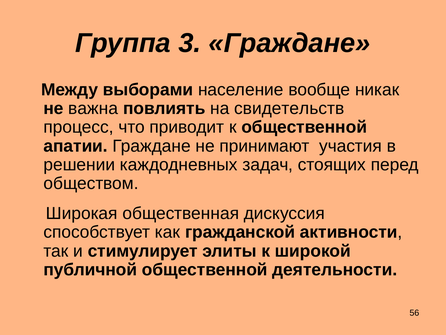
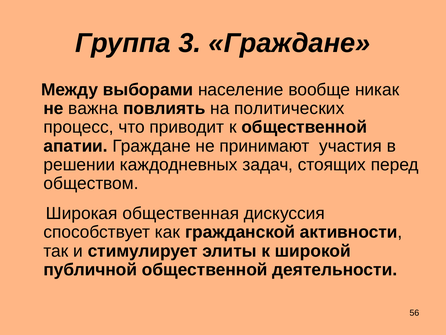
свидетельств: свидетельств -> политических
